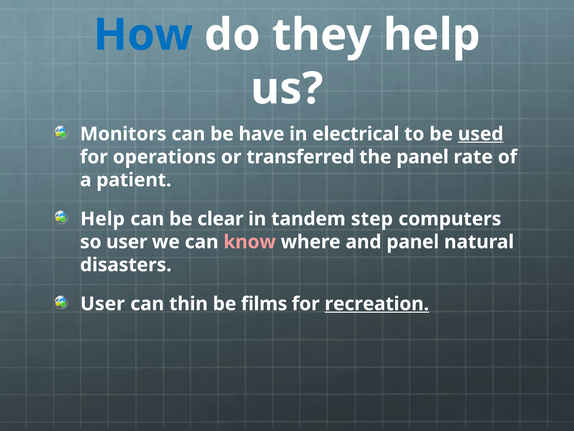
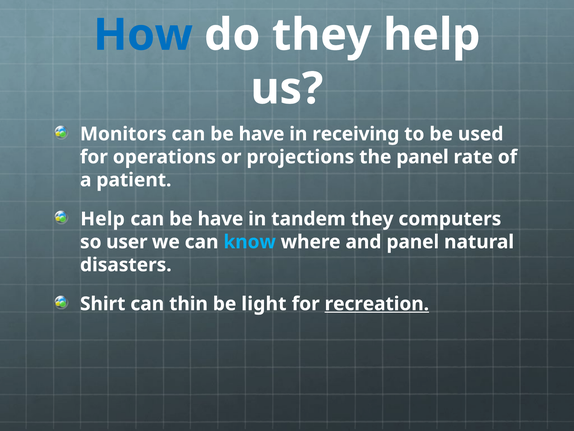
electrical: electrical -> receiving
used underline: present -> none
transferred: transferred -> projections
clear at (220, 219): clear -> have
tandem step: step -> they
know colour: pink -> light blue
User at (103, 304): User -> Shirt
films: films -> light
